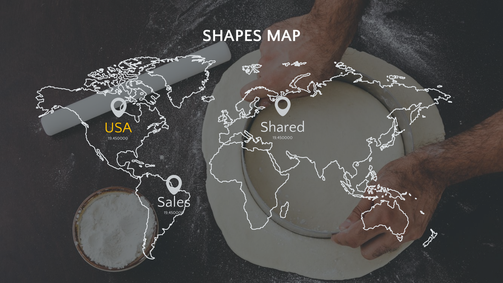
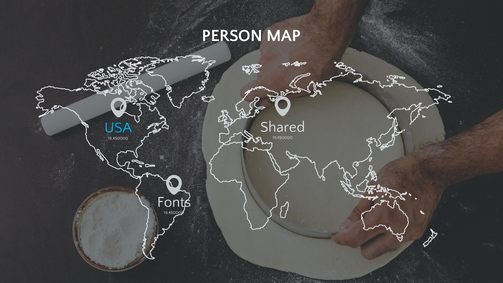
SHAPES: SHAPES -> PERSON
USA colour: yellow -> light blue
Sales: Sales -> Fonts
